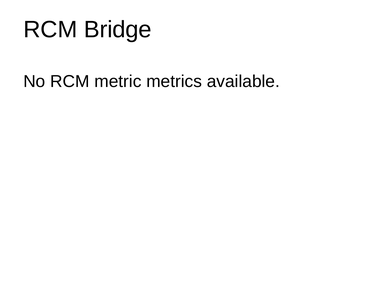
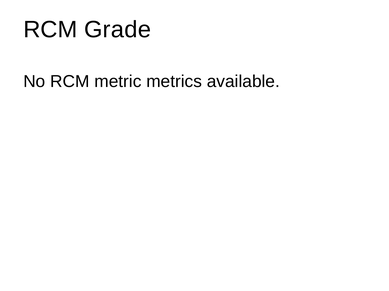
Bridge: Bridge -> Grade
